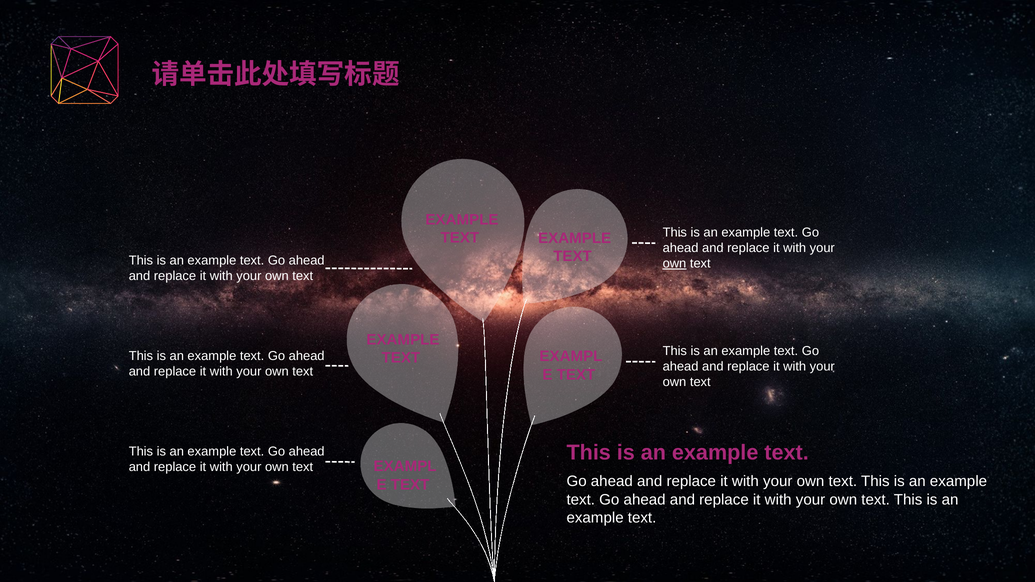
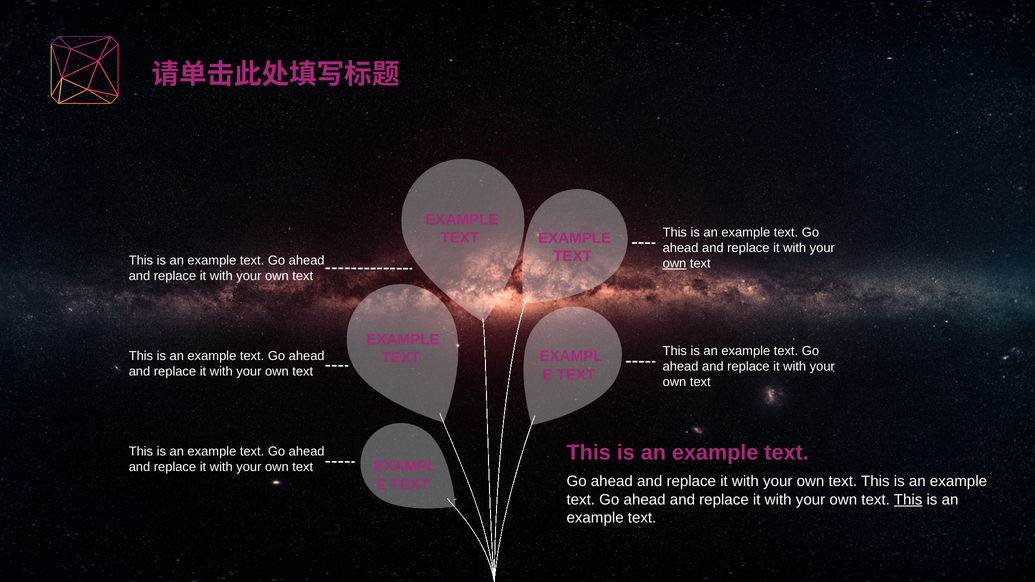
This at (908, 500) underline: none -> present
